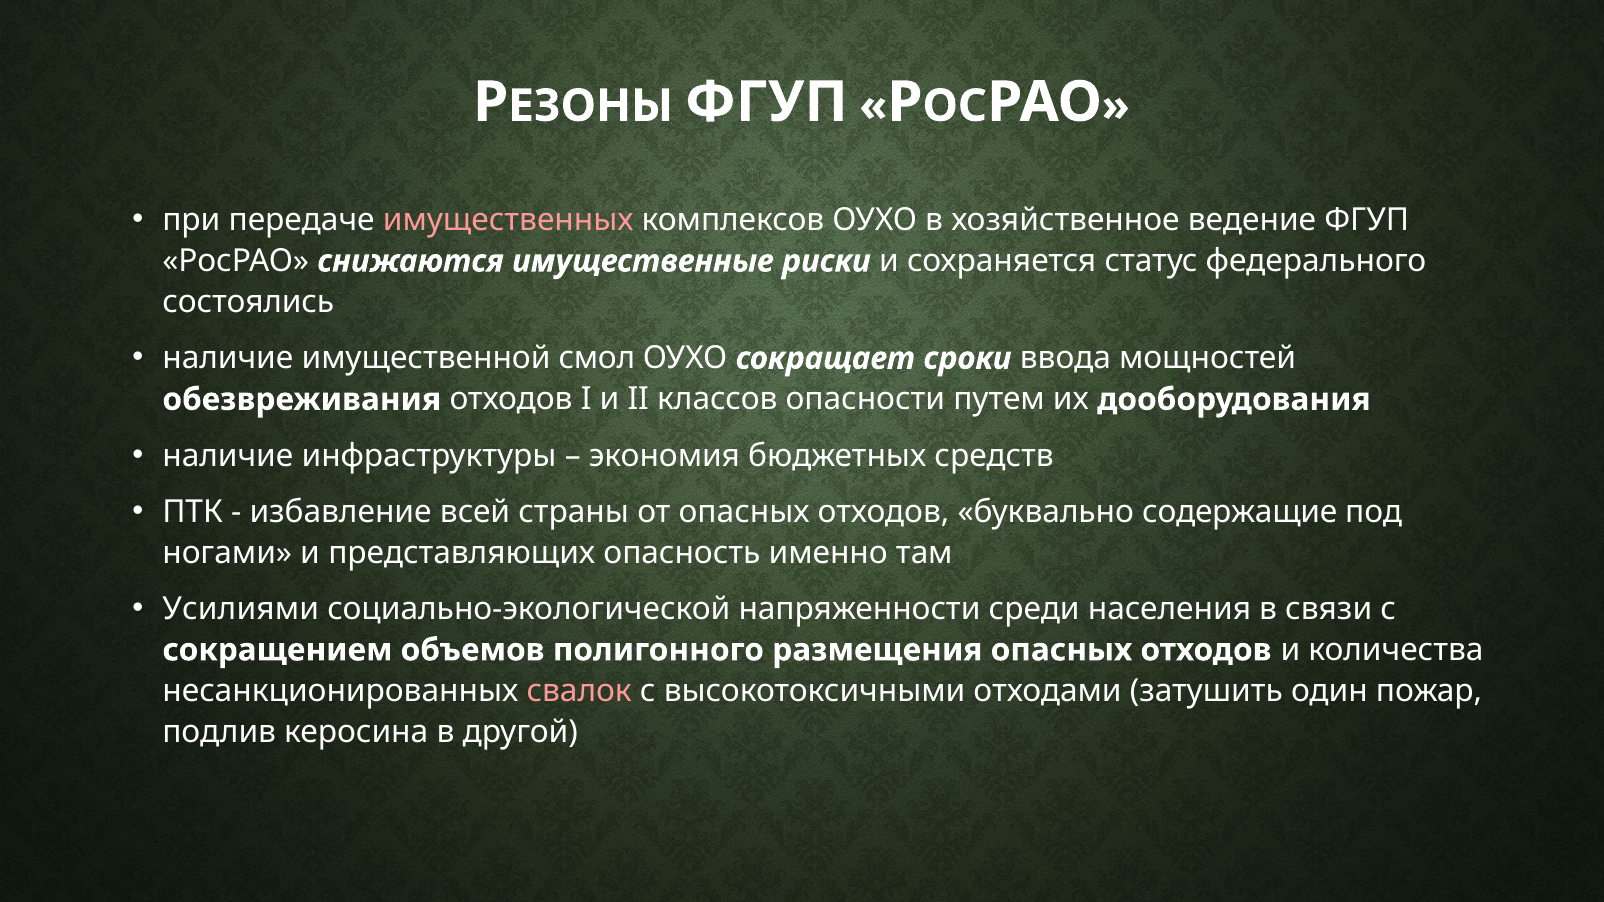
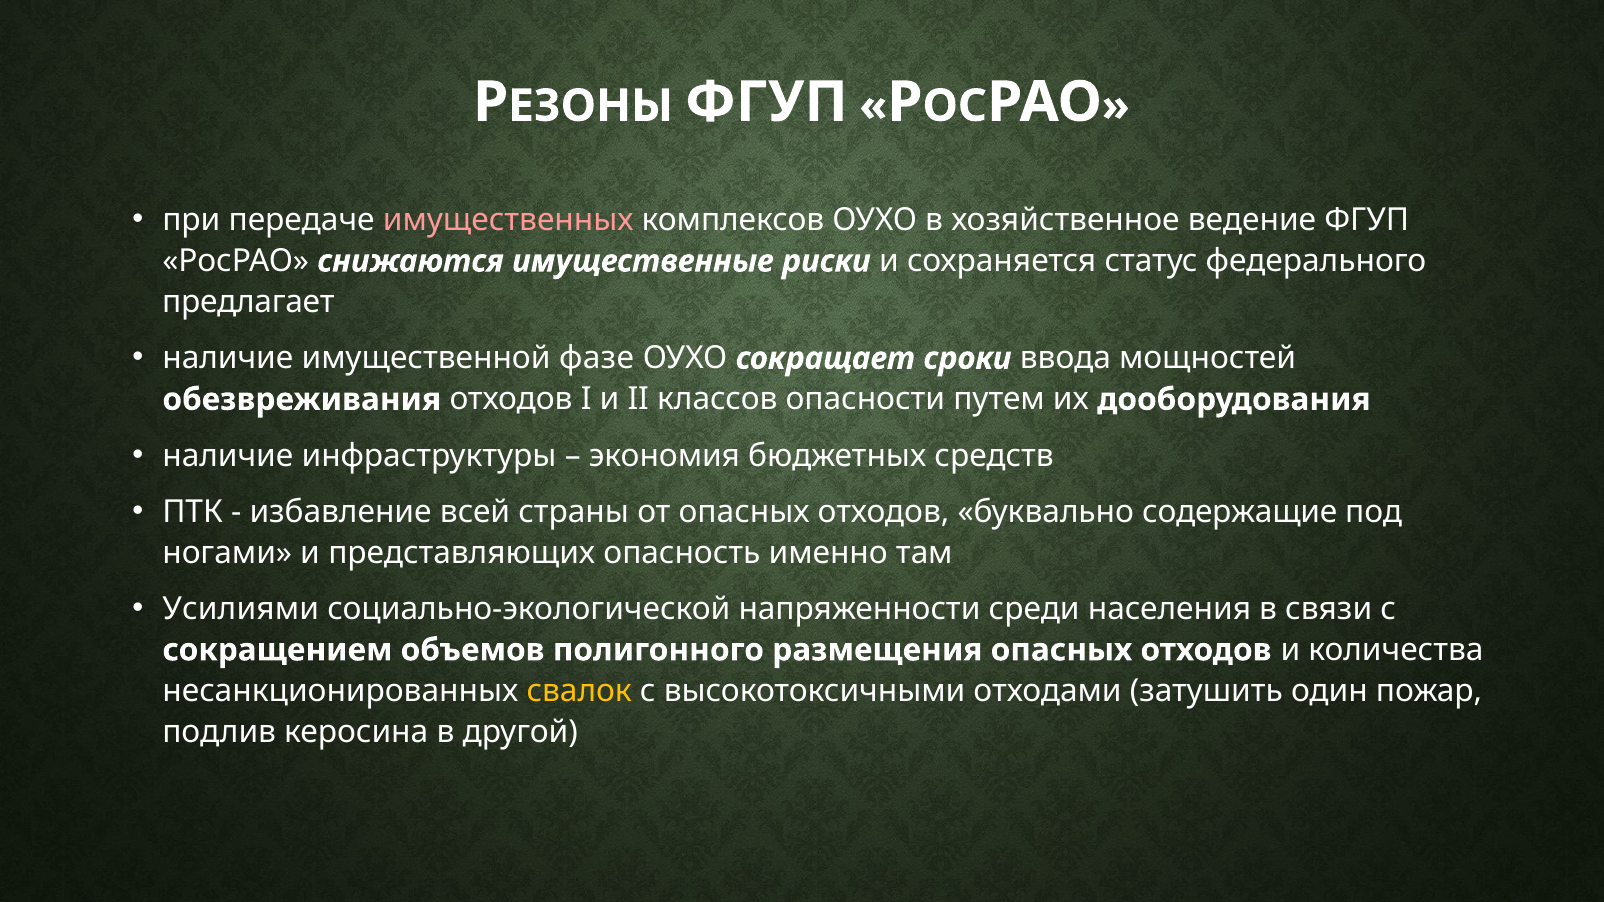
состоялись: состоялись -> предлагает
смол: смол -> фазе
свалок colour: pink -> yellow
